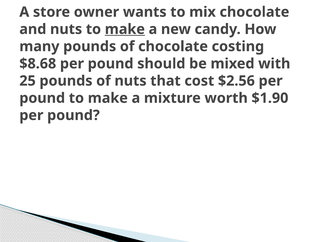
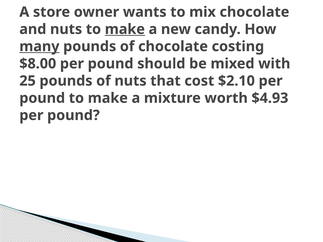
many underline: none -> present
$8.68: $8.68 -> $8.00
$2.56: $2.56 -> $2.10
$1.90: $1.90 -> $4.93
